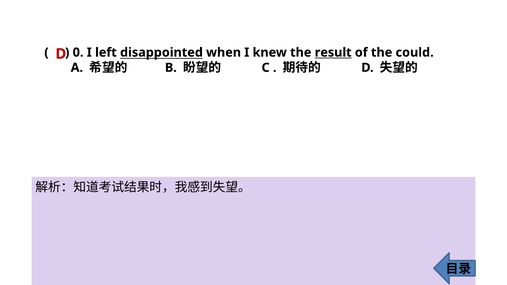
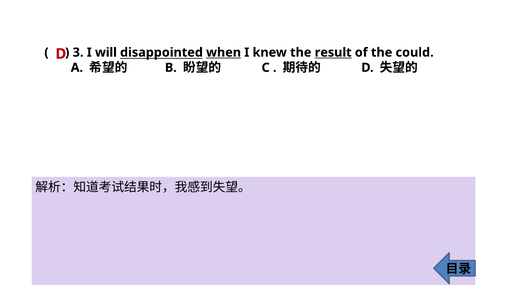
0: 0 -> 3
left: left -> will
when underline: none -> present
